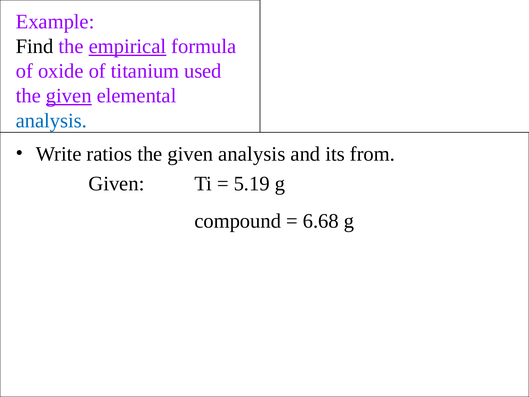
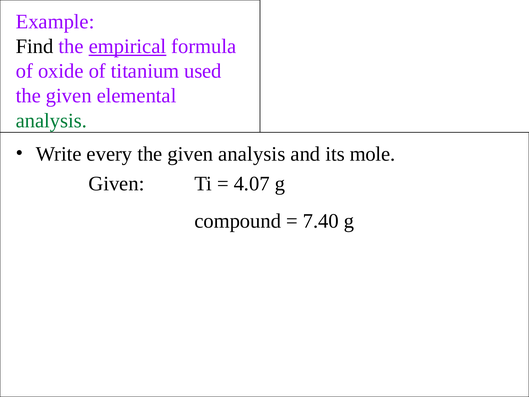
given at (69, 96) underline: present -> none
analysis at (51, 121) colour: blue -> green
ratios: ratios -> every
from: from -> mole
5.19: 5.19 -> 4.07
6.68: 6.68 -> 7.40
